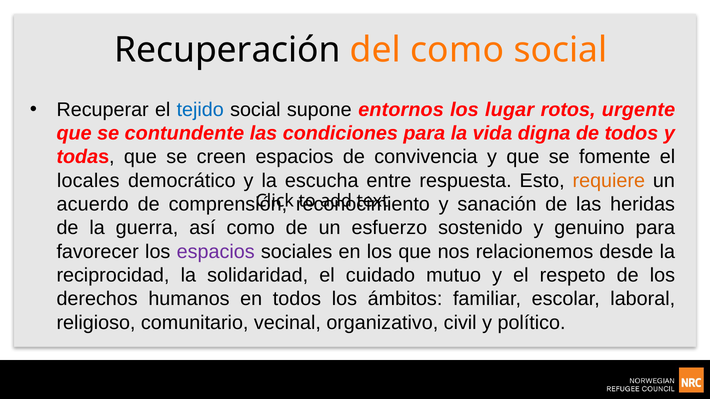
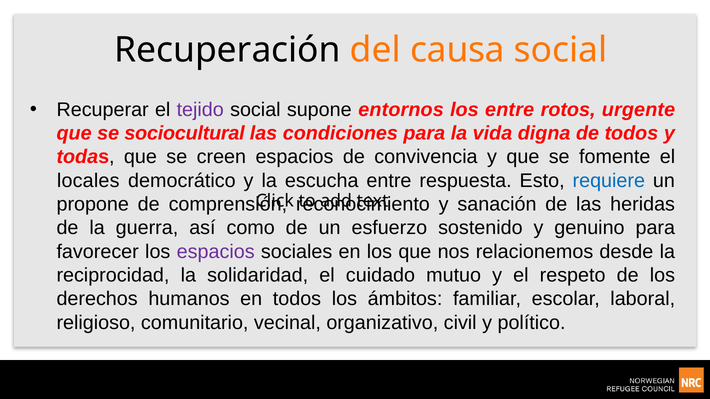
del como: como -> causa
tejido colour: blue -> purple
los lugar: lugar -> entre
contundente: contundente -> sociocultural
requiere colour: orange -> blue
acuerdo: acuerdo -> propone
